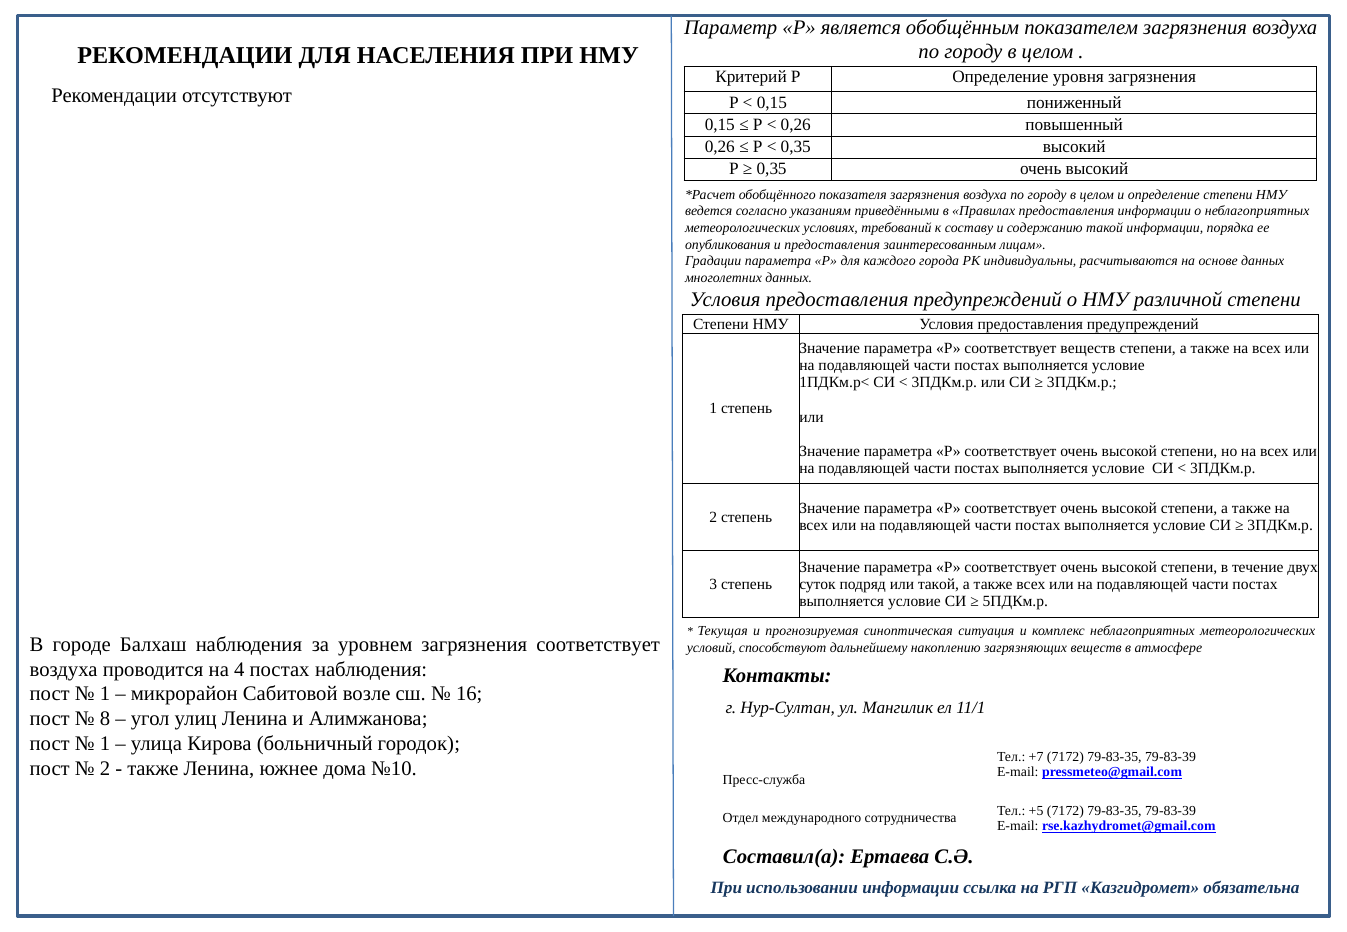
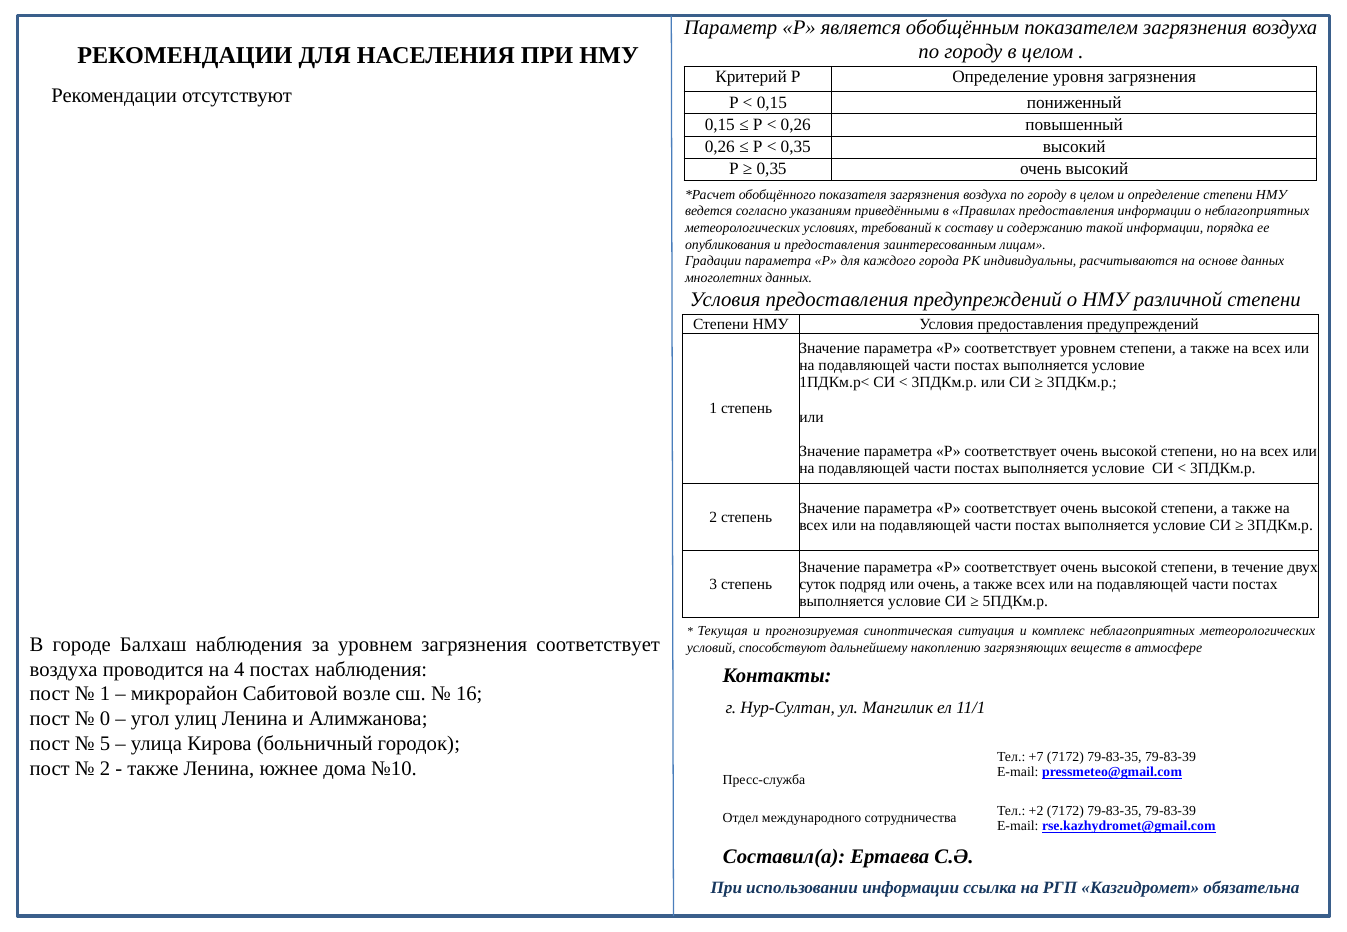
соответствует веществ: веществ -> уровнем
или такой: такой -> очень
8: 8 -> 0
1 at (105, 744): 1 -> 5
+5: +5 -> +2
